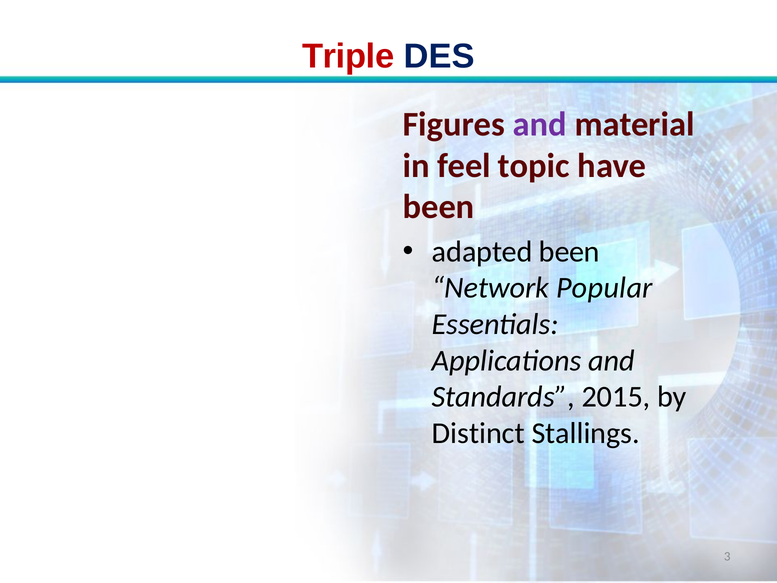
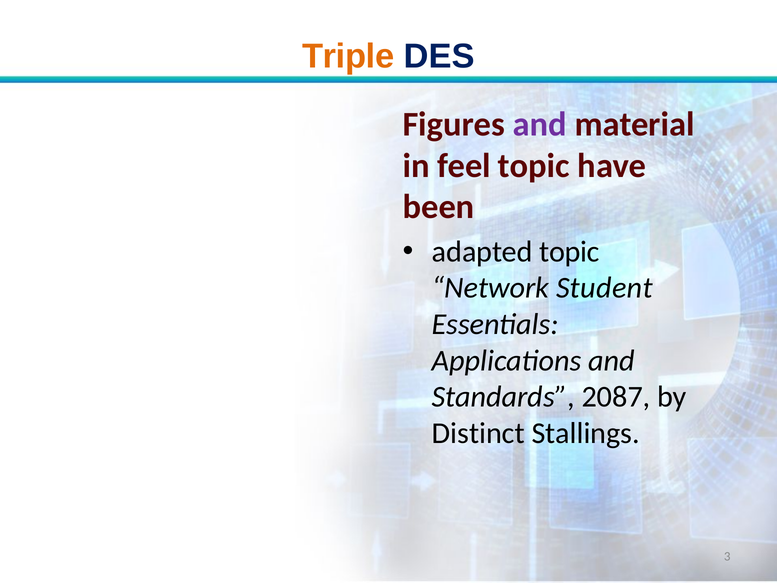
Triple colour: red -> orange
adapted been: been -> topic
Popular: Popular -> Student
2015: 2015 -> 2087
